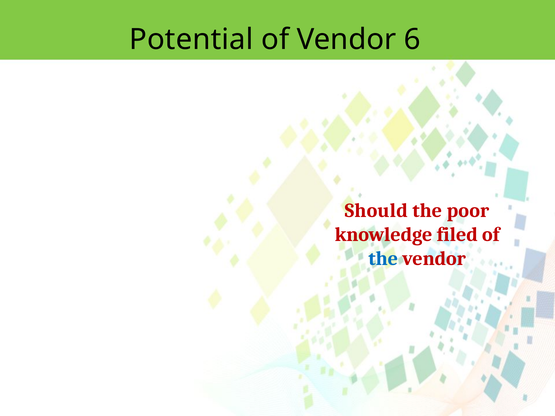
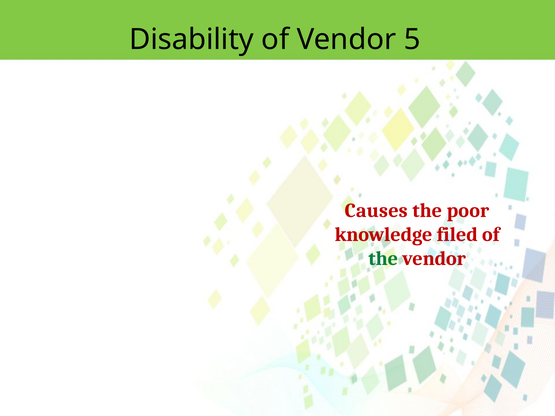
Potential: Potential -> Disability
6: 6 -> 5
Should: Should -> Causes
the at (383, 259) colour: blue -> green
